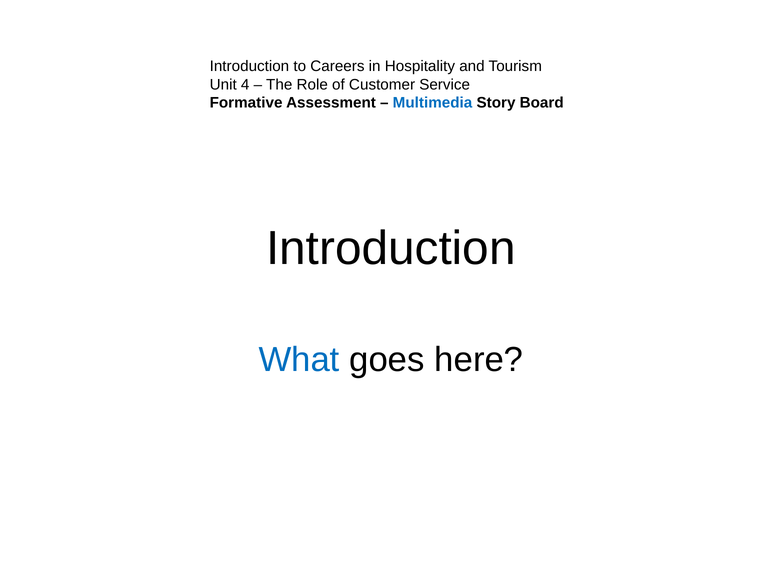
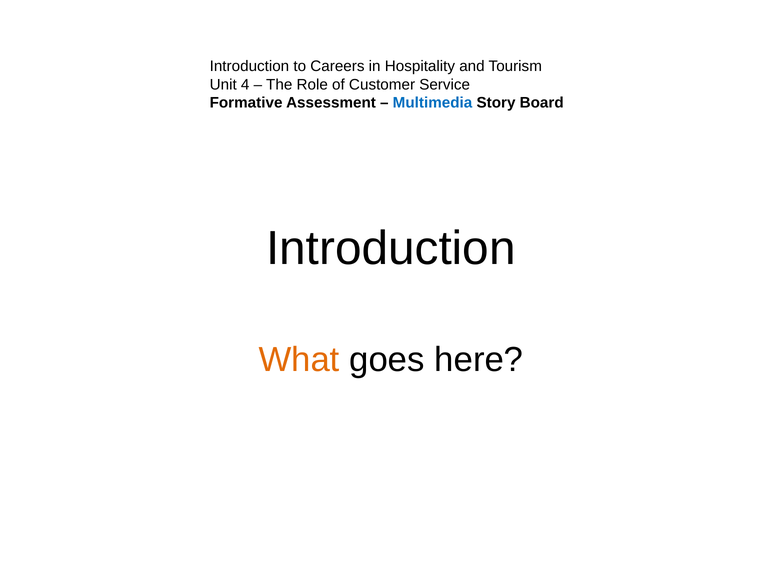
What colour: blue -> orange
